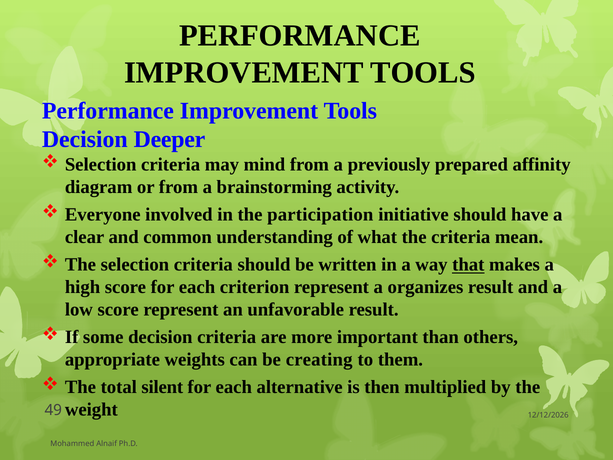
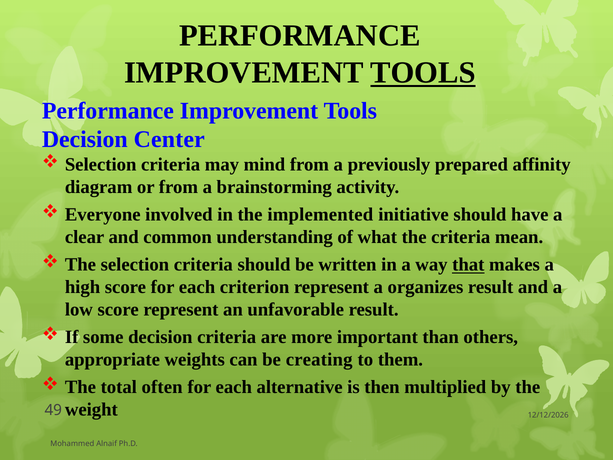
TOOLS at (423, 73) underline: none -> present
Deeper: Deeper -> Center
participation: participation -> implemented
silent: silent -> often
